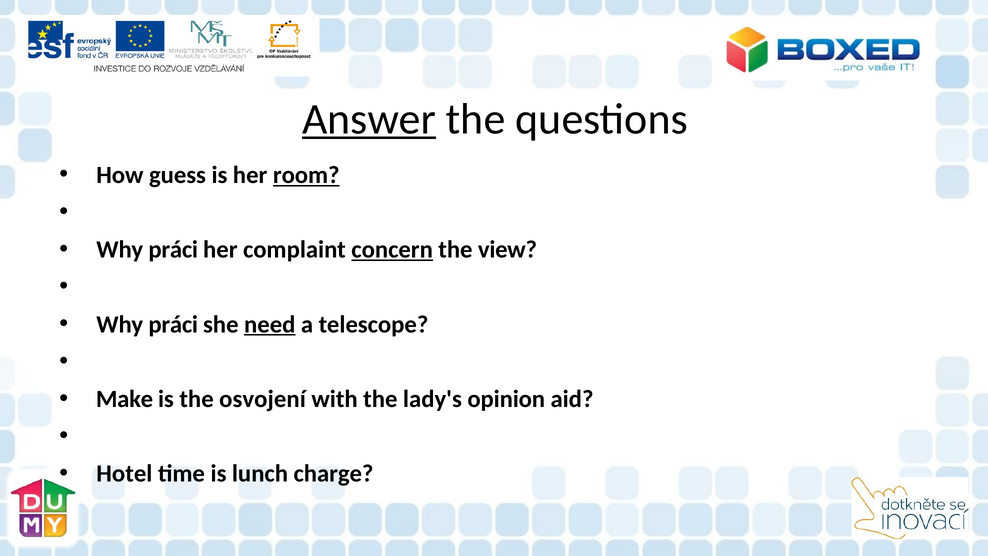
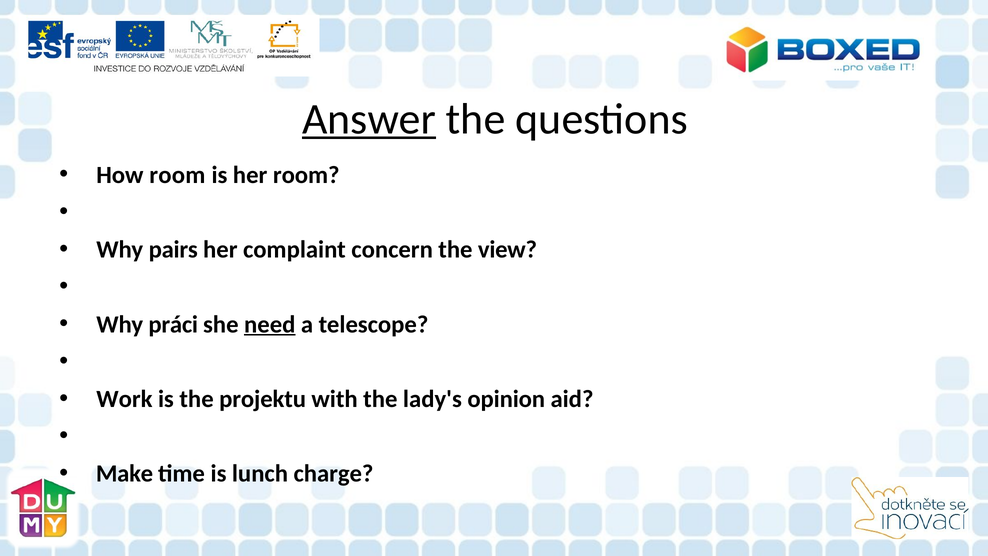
How guess: guess -> room
room at (306, 175) underline: present -> none
práci at (173, 250): práci -> pairs
concern underline: present -> none
Make: Make -> Work
osvojení: osvojení -> projektu
Hotel: Hotel -> Make
